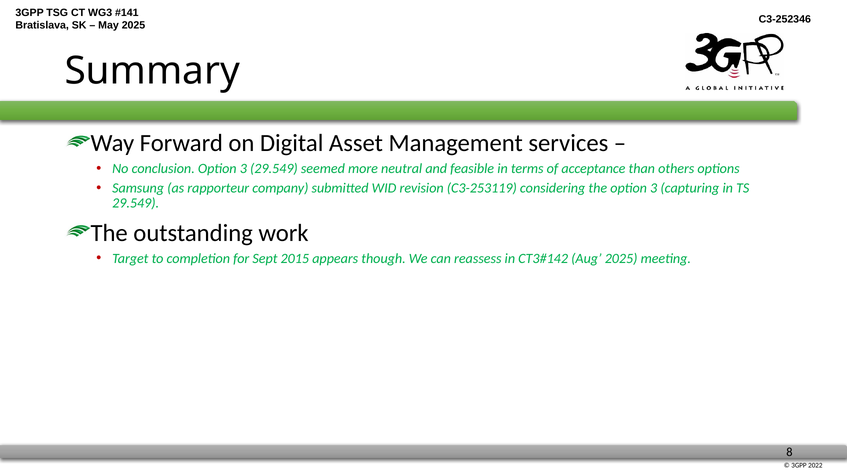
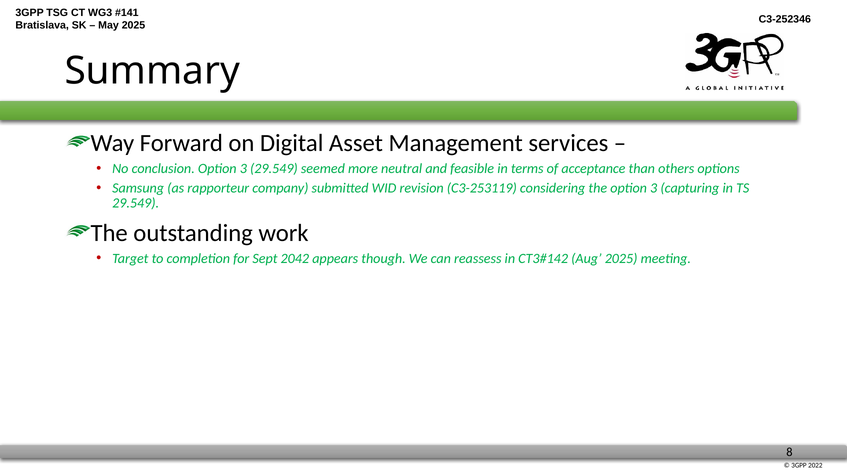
2015: 2015 -> 2042
